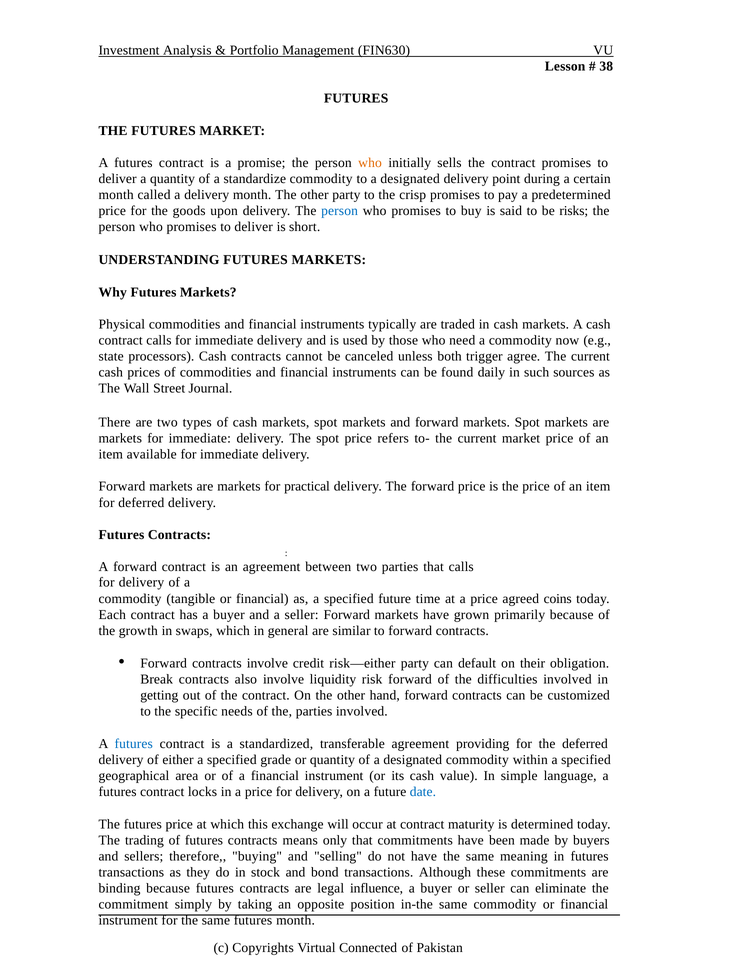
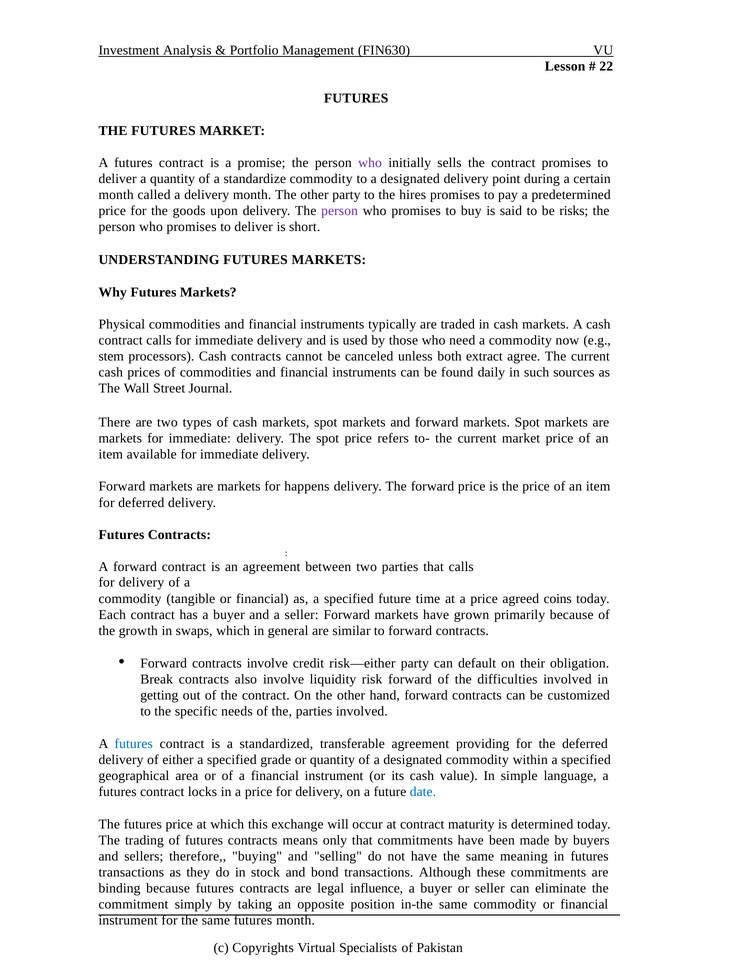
38: 38 -> 22
who at (370, 163) colour: orange -> purple
crisp: crisp -> hires
person at (340, 211) colour: blue -> purple
state: state -> stem
trigger: trigger -> extract
practical: practical -> happens
Connected: Connected -> Specialists
